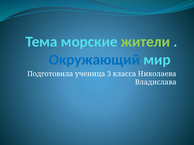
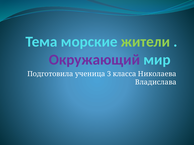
Окружающий colour: blue -> purple
